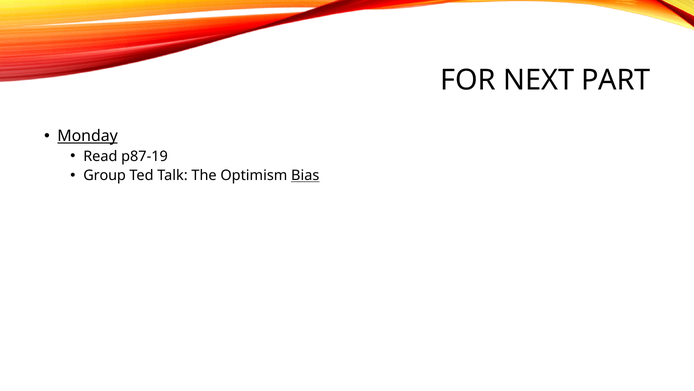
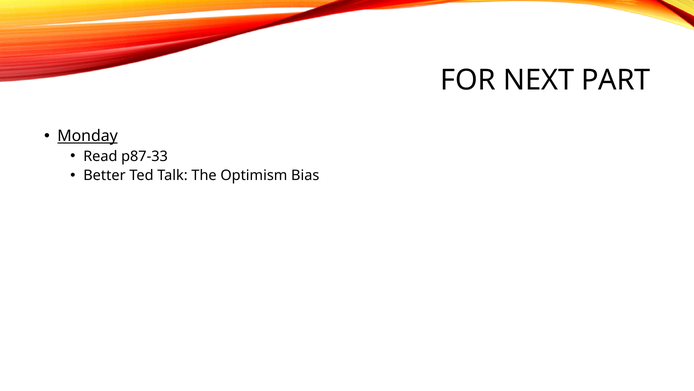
p87-19: p87-19 -> p87-33
Group: Group -> Better
Bias underline: present -> none
